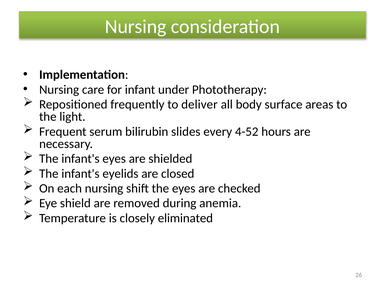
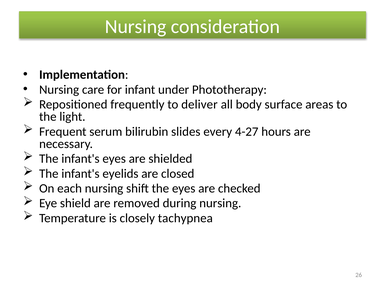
4-52: 4-52 -> 4-27
during anemia: anemia -> nursing
eliminated: eliminated -> tachypnea
